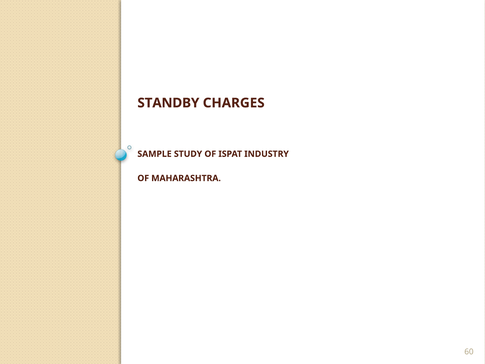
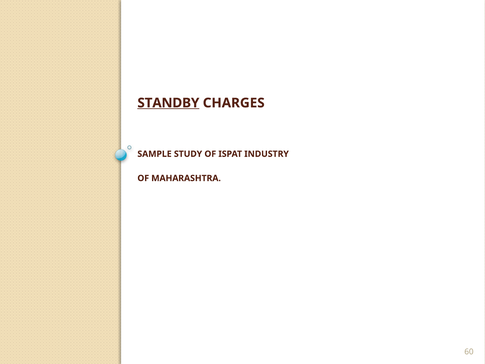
STANDBY underline: none -> present
